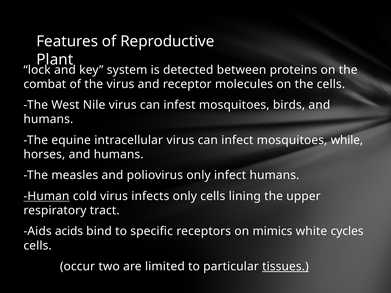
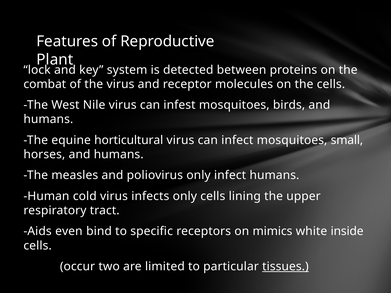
intracellular: intracellular -> horticultural
while: while -> small
Human underline: present -> none
acids: acids -> even
cycles: cycles -> inside
